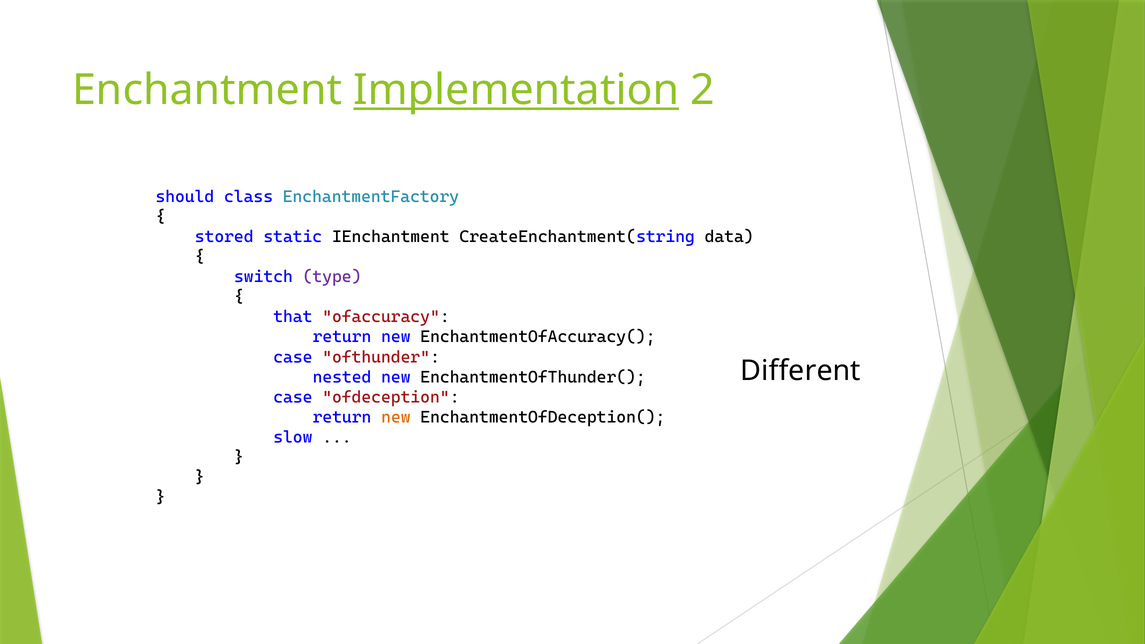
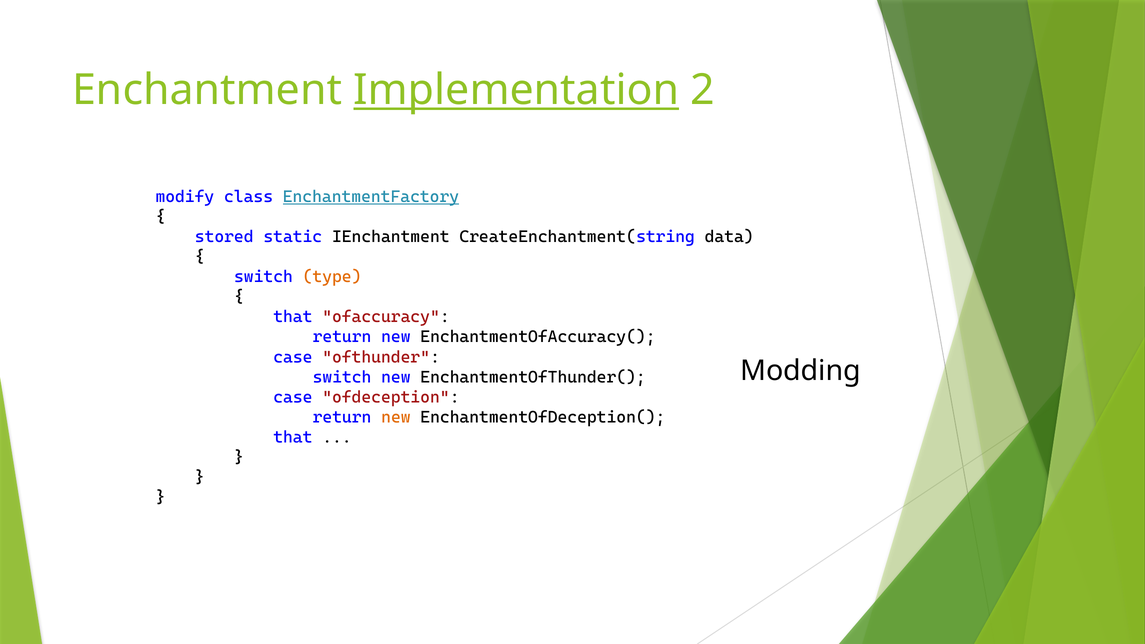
should: should -> modify
EnchantmentFactory underline: none -> present
type colour: purple -> orange
Different: Different -> Modding
nested at (342, 377): nested -> switch
slow at (293, 437): slow -> that
